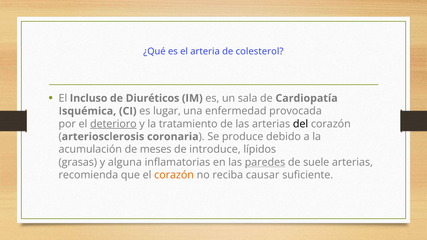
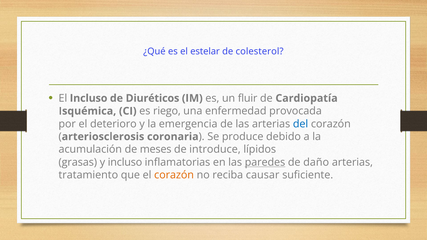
arteria: arteria -> estelar
sala: sala -> fluir
lugar: lugar -> riego
deterioro underline: present -> none
tratamiento: tratamiento -> emergencia
del colour: black -> blue
y alguna: alguna -> incluso
suele: suele -> daño
recomienda: recomienda -> tratamiento
